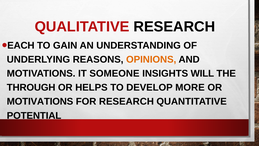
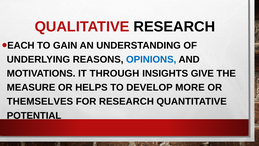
OPINIONS colour: orange -> blue
SOMEONE: SOMEONE -> THROUGH
WILL: WILL -> GIVE
THROUGH: THROUGH -> MEASURE
MOTIVATIONS at (40, 101): MOTIVATIONS -> THEMSELVES
